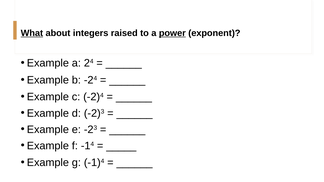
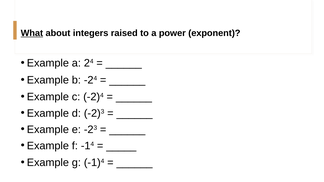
power underline: present -> none
